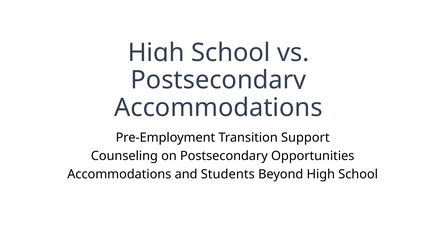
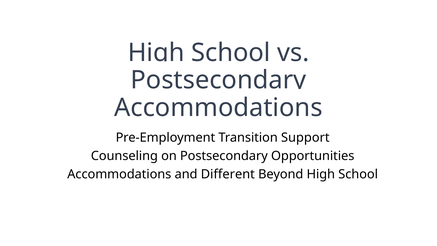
Students: Students -> Different
